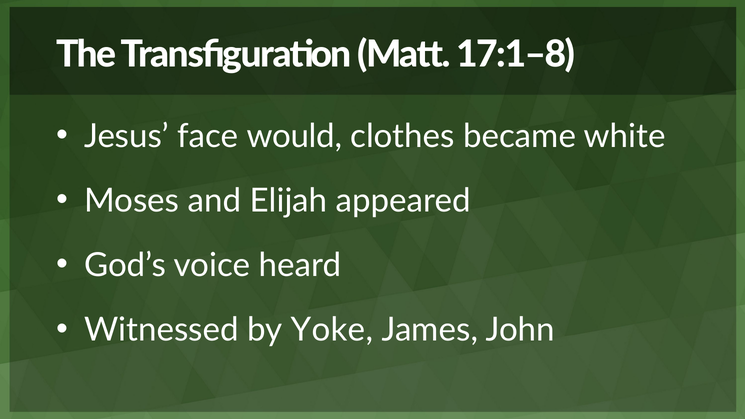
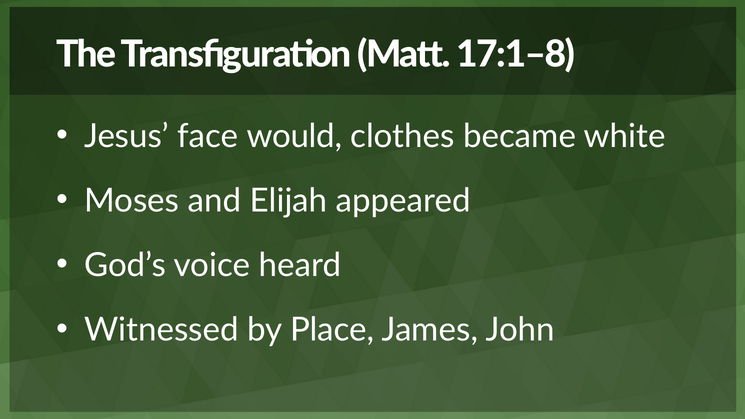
Yoke: Yoke -> Place
